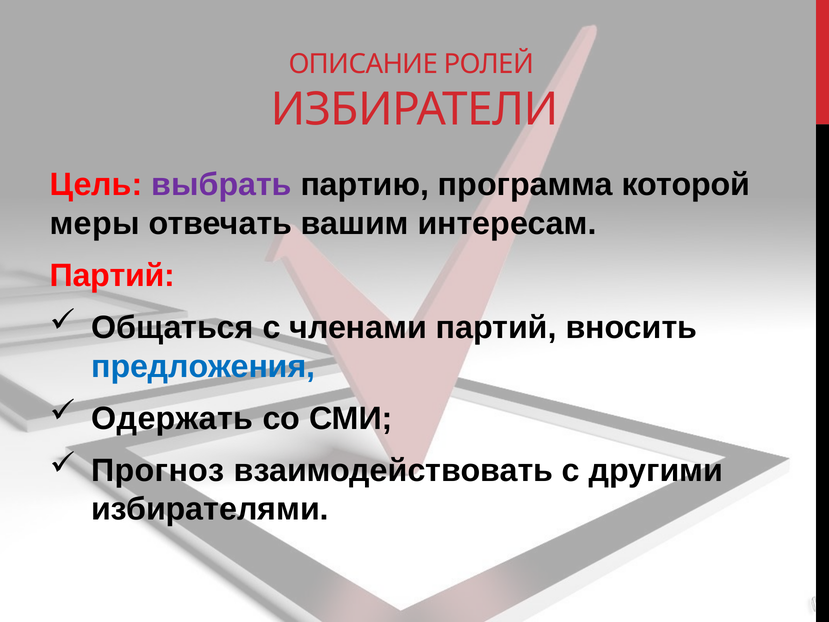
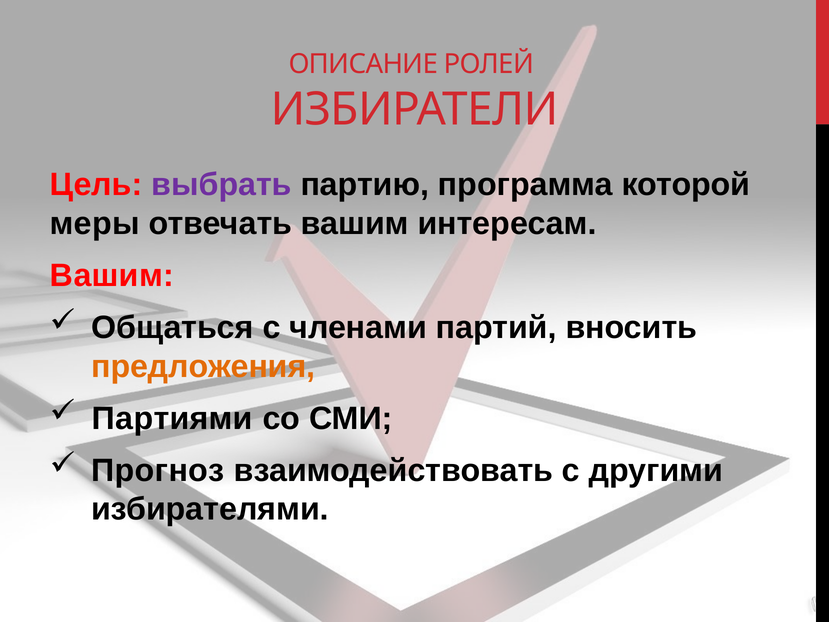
Партий at (112, 275): Партий -> Вашим
предложения colour: blue -> orange
Одержать: Одержать -> Партиями
